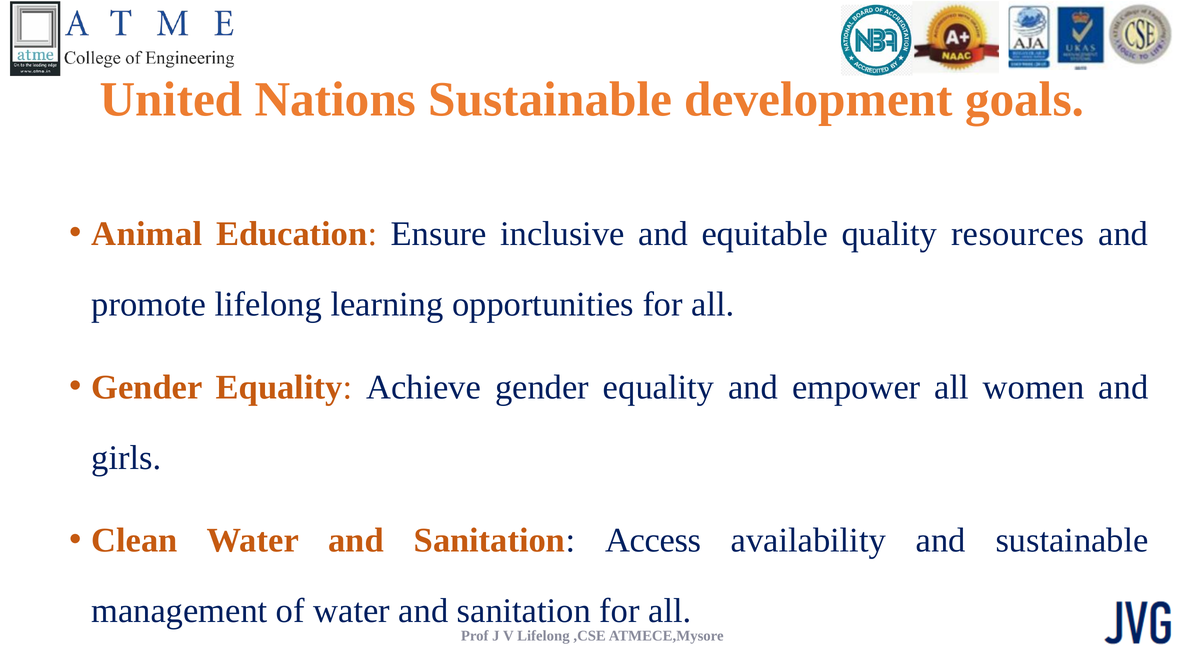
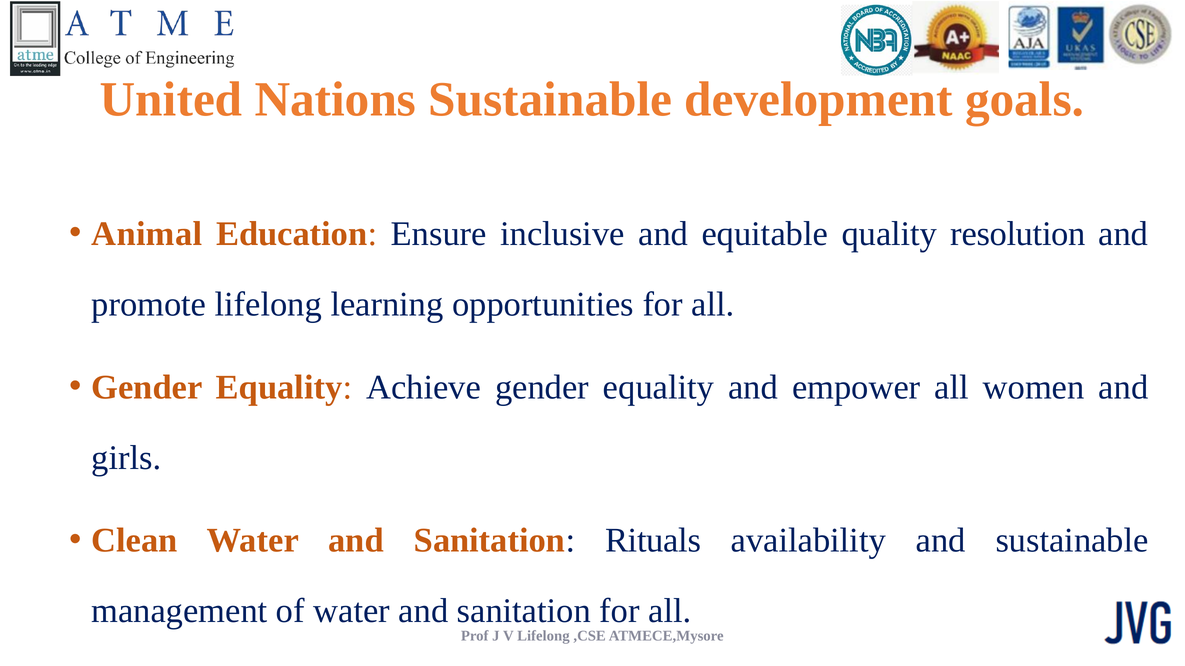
resources: resources -> resolution
Access: Access -> Rituals
